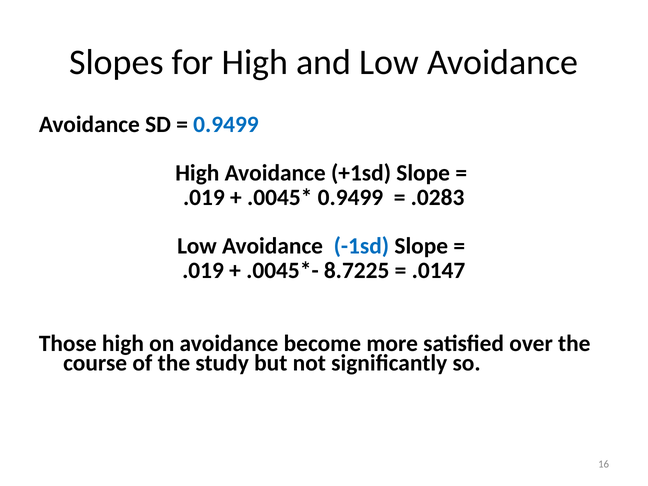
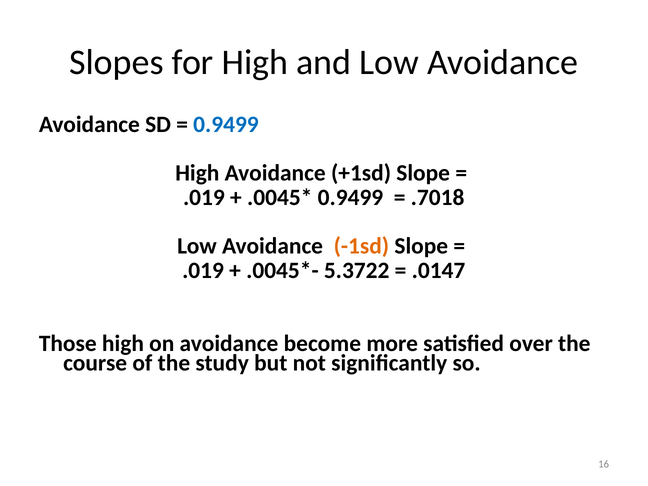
.0283: .0283 -> .7018
-1sd colour: blue -> orange
8.7225: 8.7225 -> 5.3722
